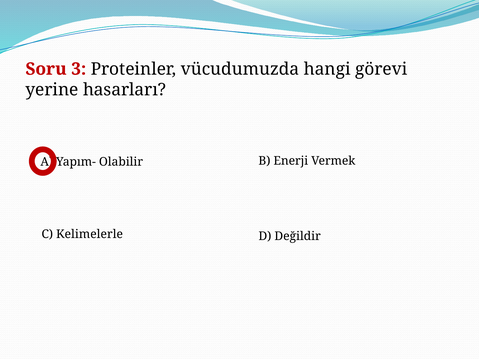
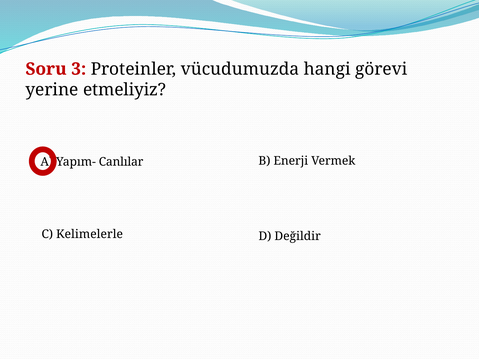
hasarları: hasarları -> etmeliyiz
Olabilir: Olabilir -> Canlılar
